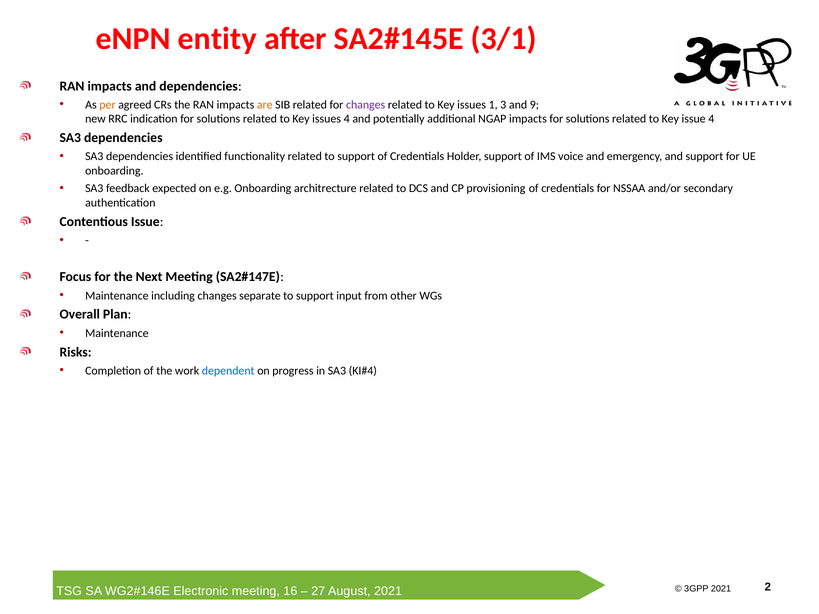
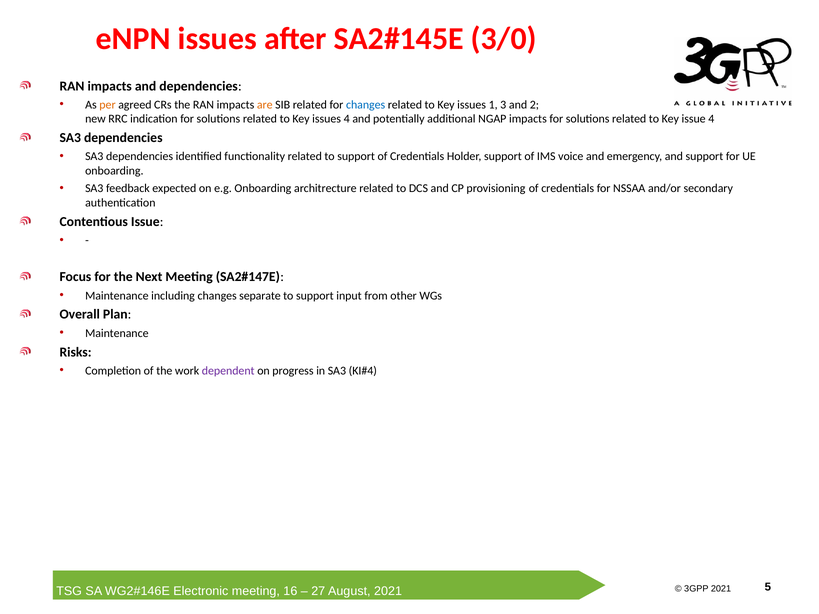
eNPN entity: entity -> issues
3/1: 3/1 -> 3/0
changes at (366, 105) colour: purple -> blue
9: 9 -> 2
dependent colour: blue -> purple
2: 2 -> 5
